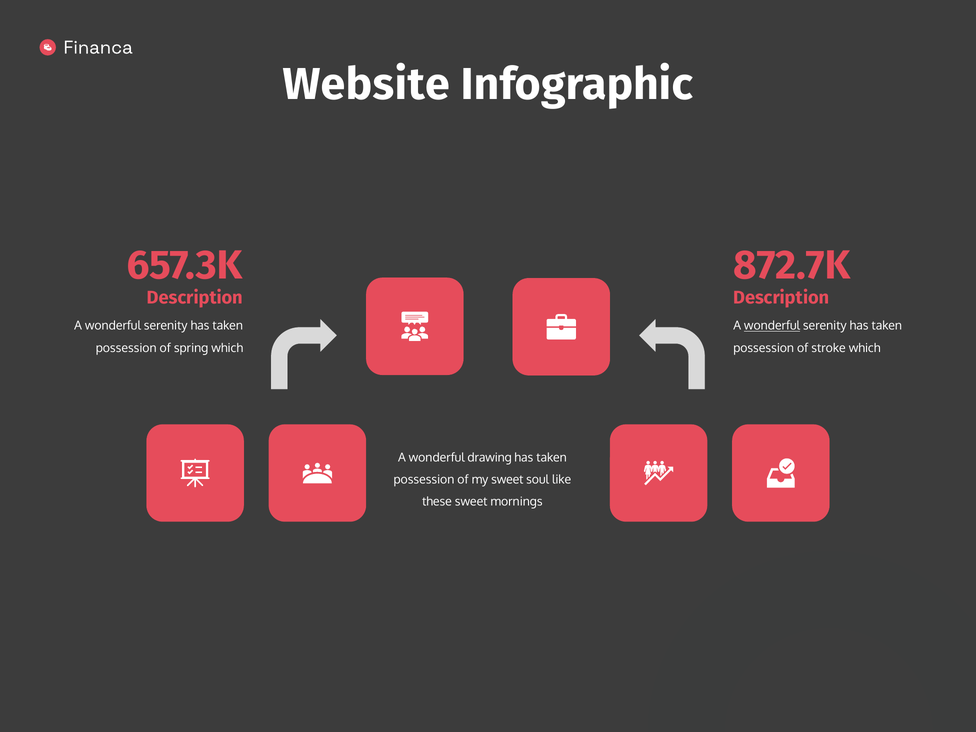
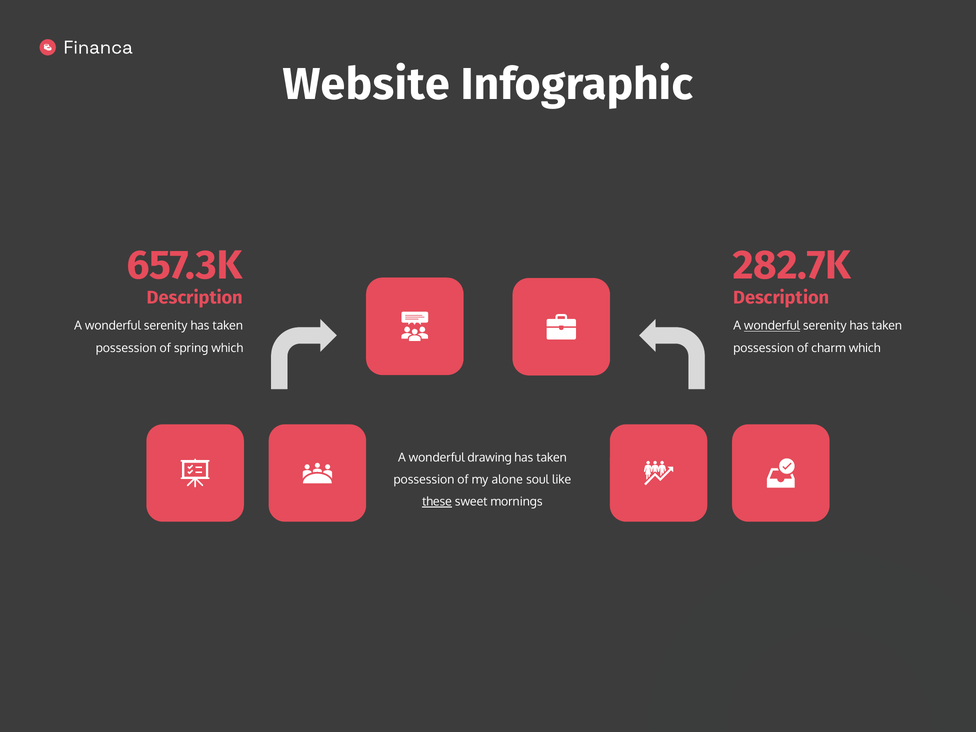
872.7K: 872.7K -> 282.7K
stroke: stroke -> charm
my sweet: sweet -> alone
these underline: none -> present
